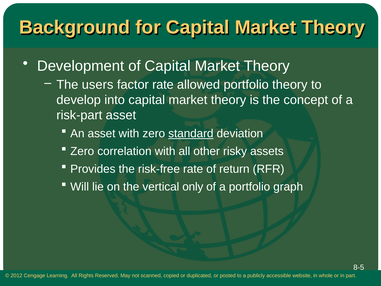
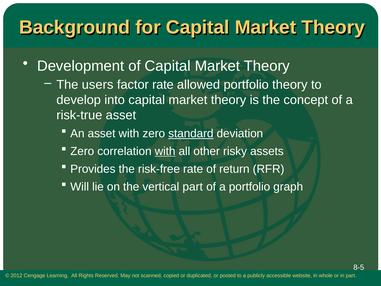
risk-part: risk-part -> risk-true
with at (165, 151) underline: none -> present
vertical only: only -> part
